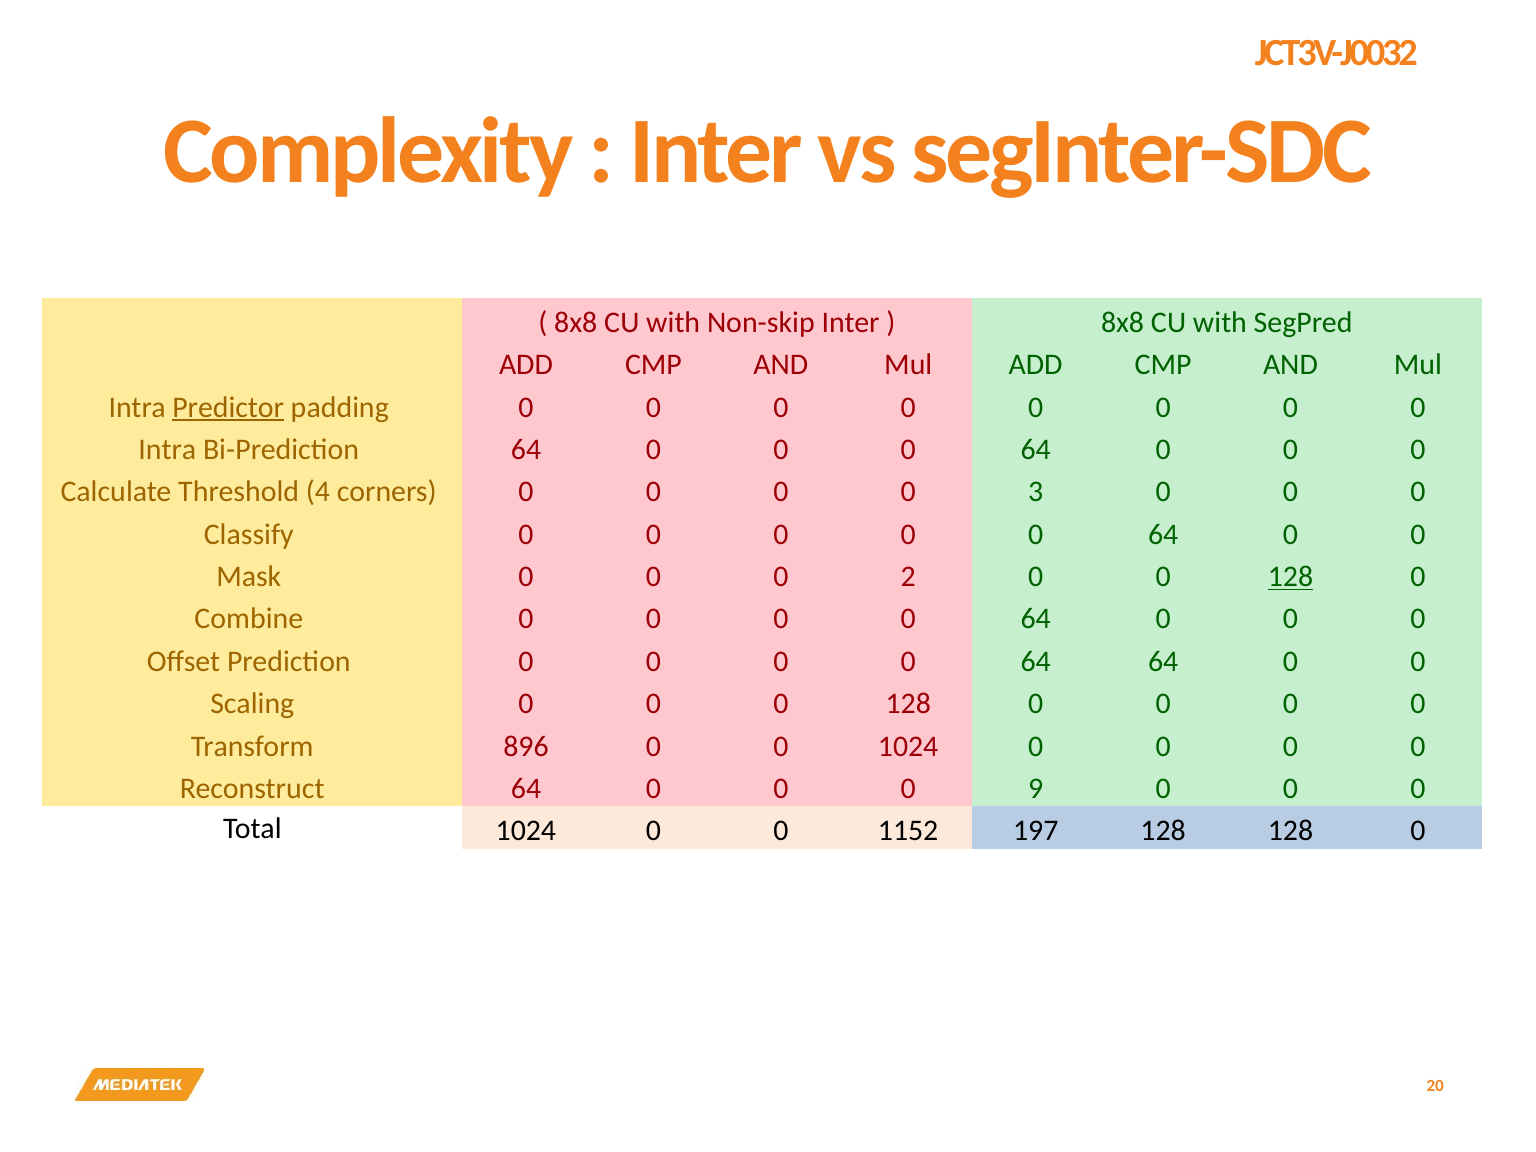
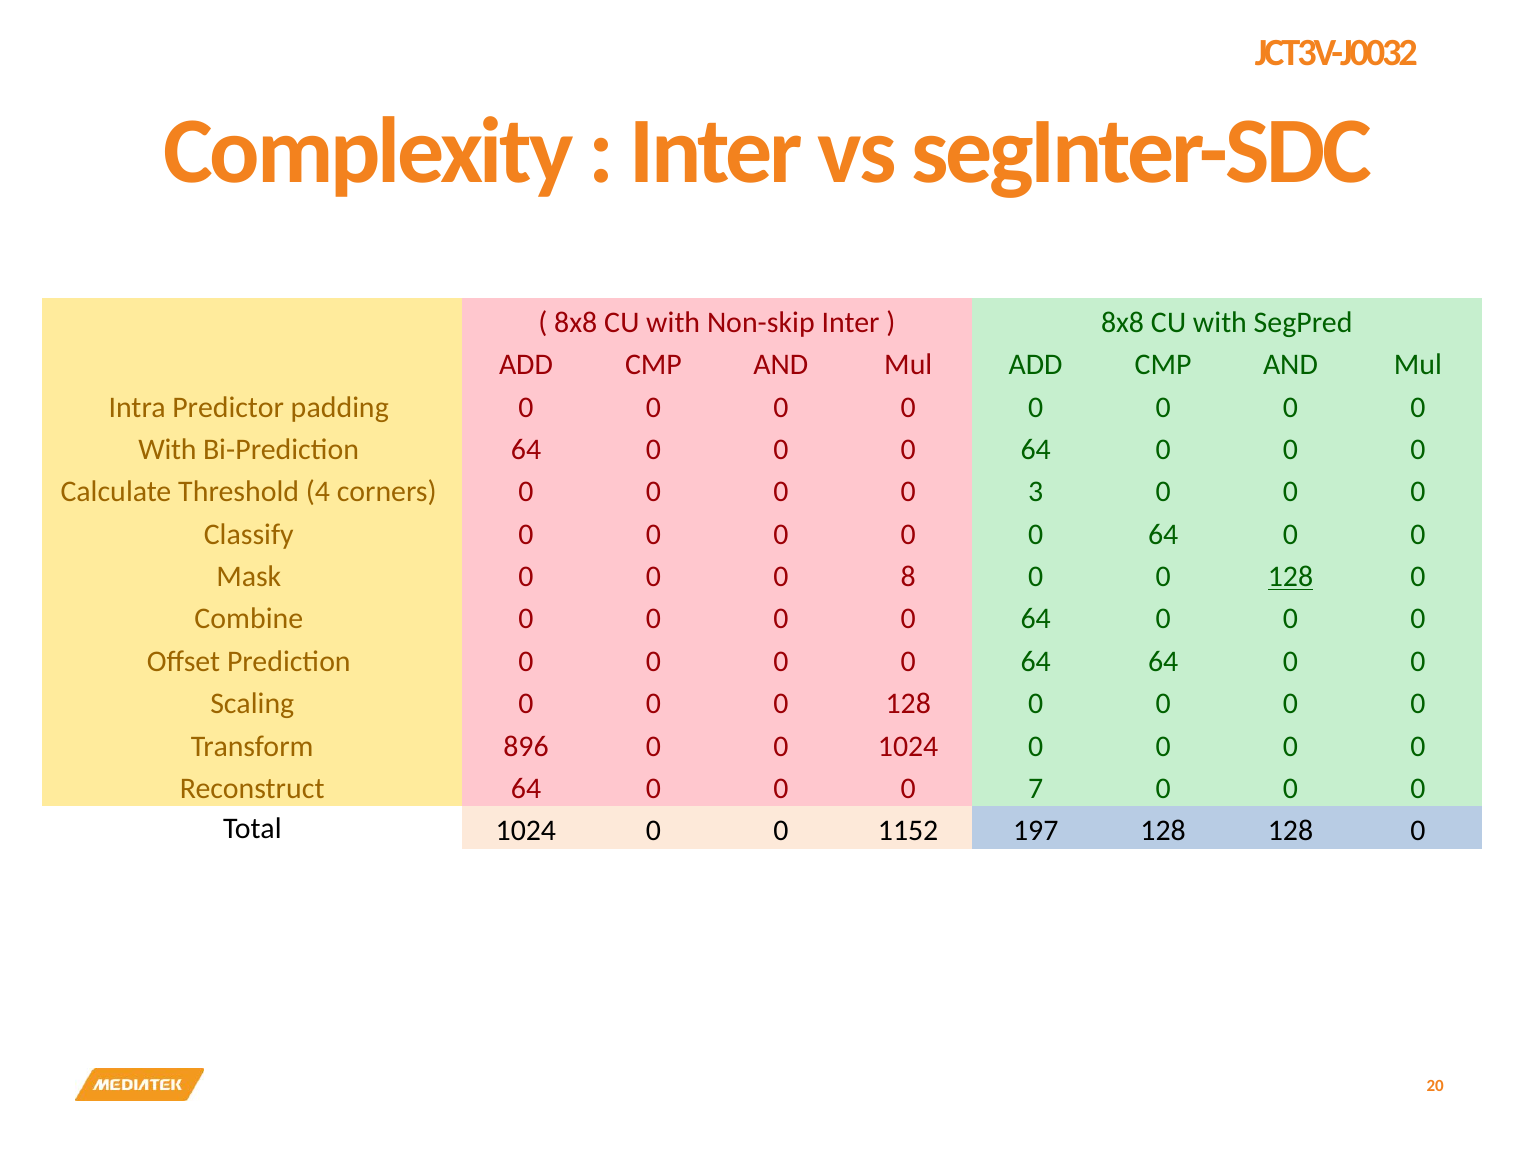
Predictor underline: present -> none
Intra at (167, 450): Intra -> With
2: 2 -> 8
9: 9 -> 7
